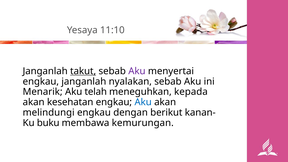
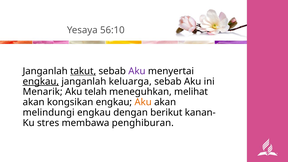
11:10: 11:10 -> 56:10
engkau at (41, 81) underline: none -> present
nyalakan: nyalakan -> keluarga
kepada: kepada -> melihat
kesehatan: kesehatan -> kongsikan
Aku at (143, 102) colour: blue -> orange
buku: buku -> stres
kemurungan: kemurungan -> penghiburan
